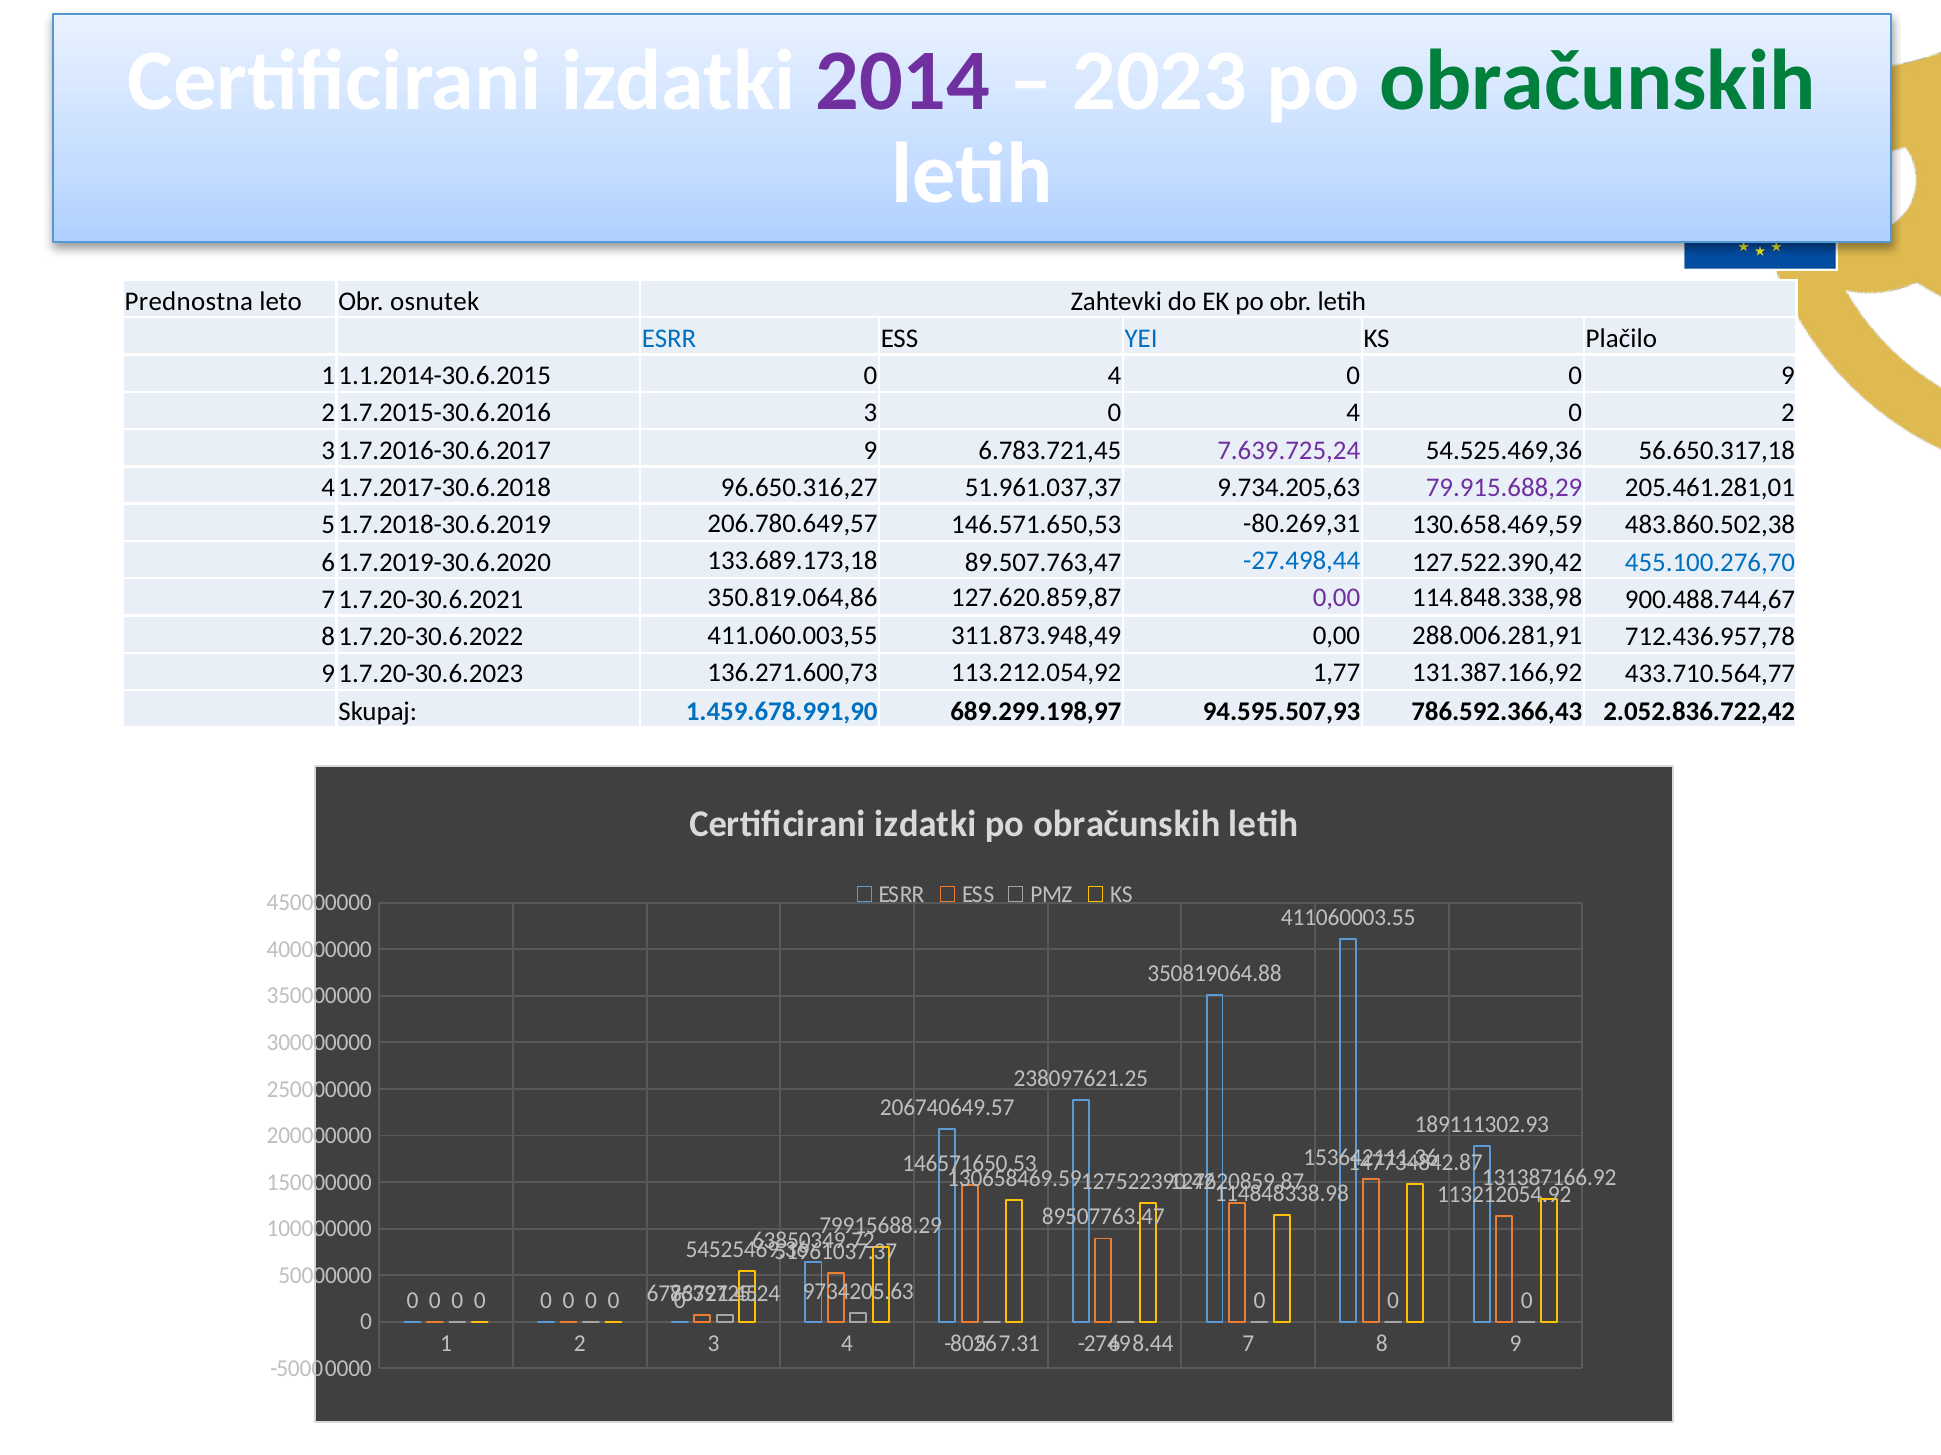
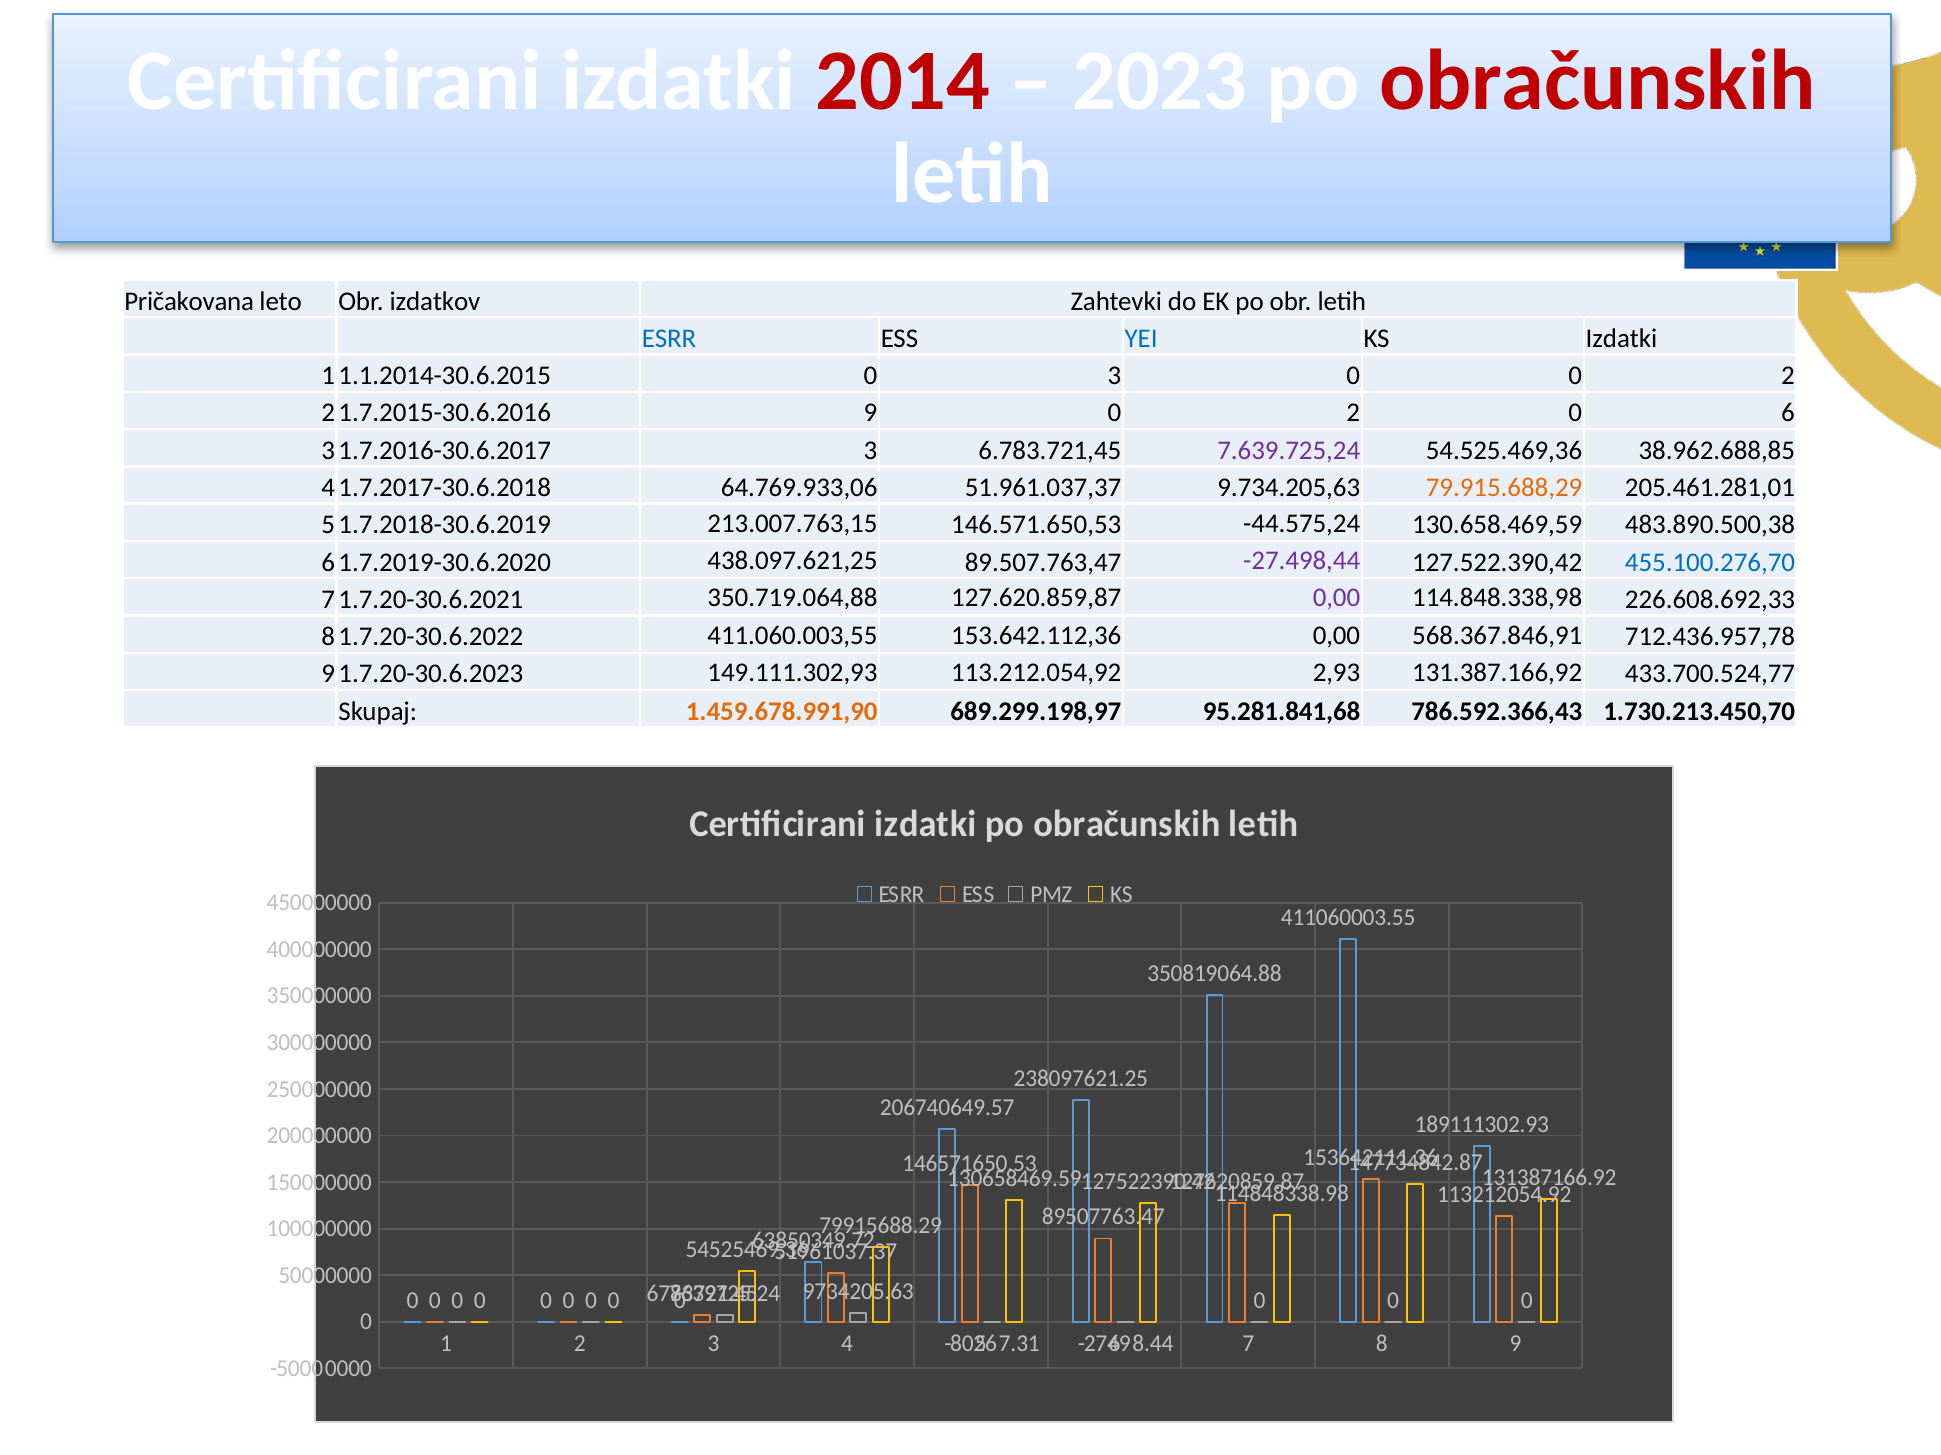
2014 colour: purple -> red
obračunskih at (1597, 81) colour: green -> red
Prednostna: Prednostna -> Pričakovana
osnutek: osnutek -> izdatkov
KS Plačilo: Plačilo -> Izdatki
4 at (1114, 376): 4 -> 3
0 0 9: 9 -> 2
3 at (870, 413): 3 -> 9
4 at (1353, 413): 4 -> 2
0 2: 2 -> 6
9 at (870, 451): 9 -> 3
56.650.317,18: 56.650.317,18 -> 38.962.688,85
96.650.316,27: 96.650.316,27 -> 64.769.933,06
79.915.688,29 colour: purple -> orange
206.780.649,57: 206.780.649,57 -> 213.007.763,15
-80.269,31: -80.269,31 -> -44.575,24
483.860.502,38: 483.860.502,38 -> 483.890.500,38
133.689.173,18: 133.689.173,18 -> 438.097.621,25
-27.498,44 colour: blue -> purple
350.819.064,86: 350.819.064,86 -> 350.719.064,88
900.488.744,67: 900.488.744,67 -> 226.608.692,33
311.873.948,49: 311.873.948,49 -> 153.642.112,36
288.006.281,91: 288.006.281,91 -> 568.367.846,91
136.271.600,73: 136.271.600,73 -> 149.111.302,93
1,77: 1,77 -> 2,93
433.710.564,77: 433.710.564,77 -> 433.700.524,77
1.459.678.991,90 colour: blue -> orange
94.595.507,93: 94.595.507,93 -> 95.281.841,68
2.052.836.722,42: 2.052.836.722,42 -> 1.730.213.450,70
